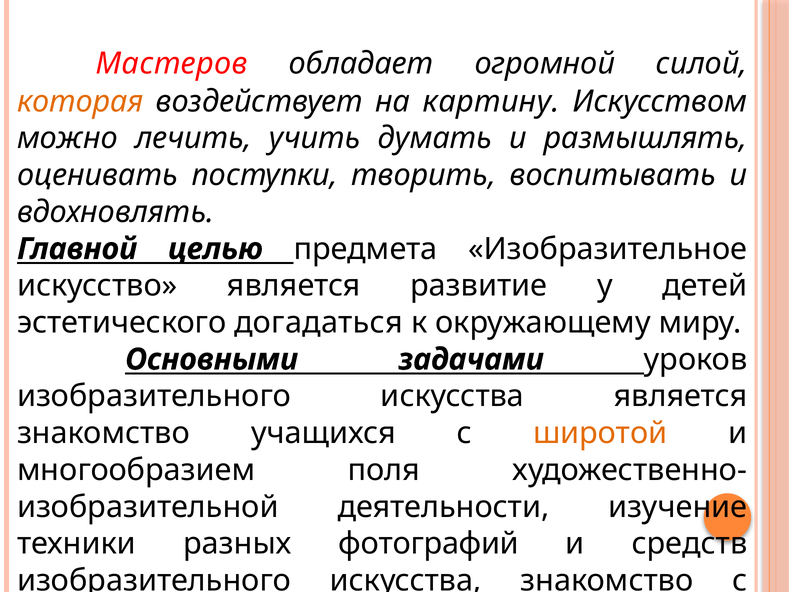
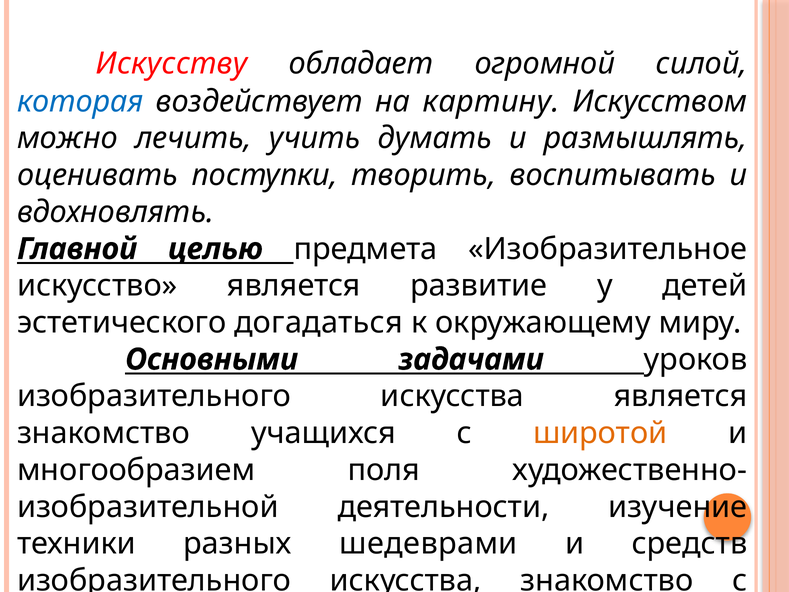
Мастеров at (172, 64): Мастеров -> Искусству
которая colour: orange -> blue
фотографий: фотографий -> шедеврами
